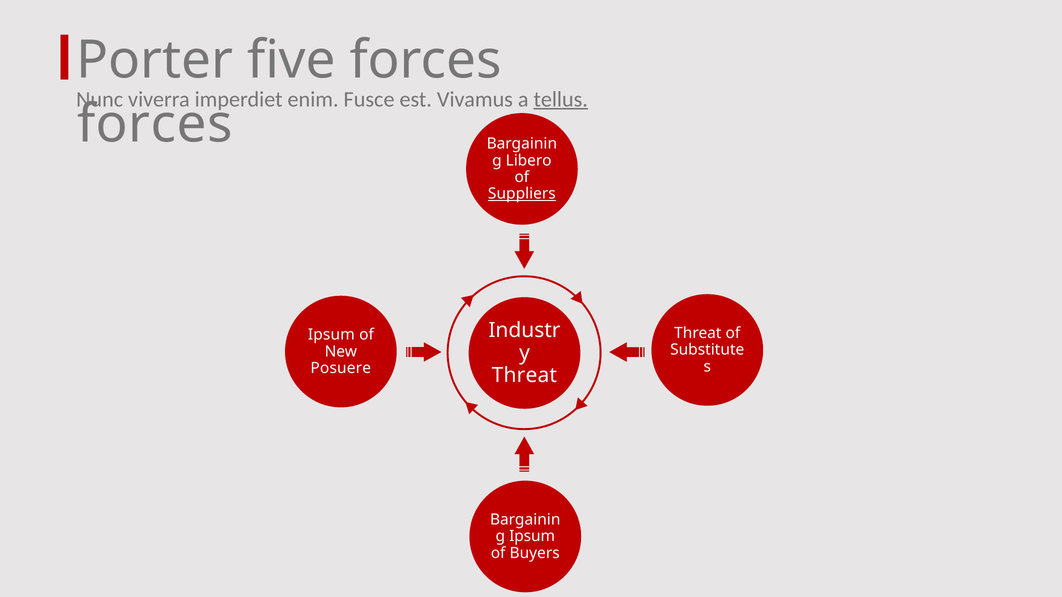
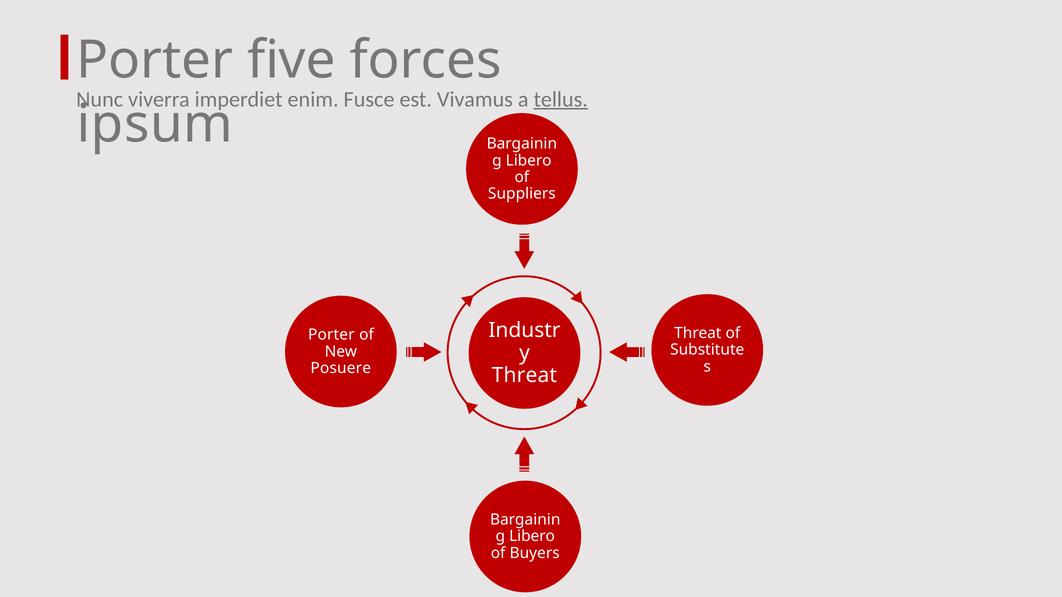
forces at (155, 124): forces -> ipsum
Suppliers underline: present -> none
Ipsum at (331, 335): Ipsum -> Porter
Ipsum at (532, 537): Ipsum -> Libero
